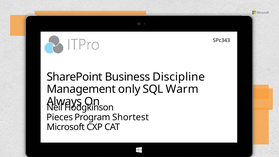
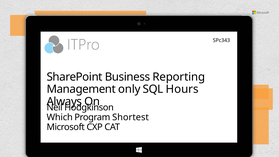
Discipline: Discipline -> Reporting
Warm: Warm -> Hours
Pieces: Pieces -> Which
